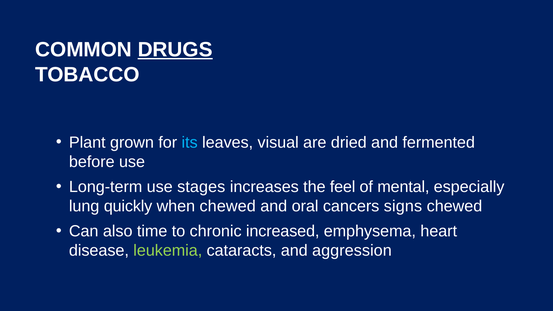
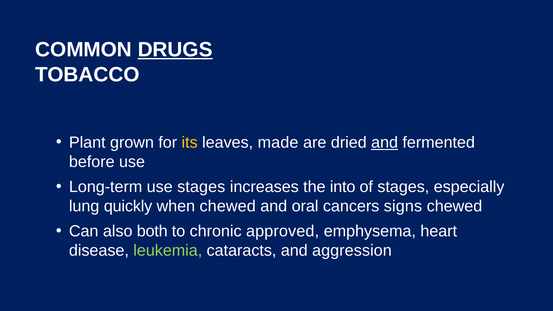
its colour: light blue -> yellow
visual: visual -> made
and at (385, 143) underline: none -> present
feel: feel -> into
of mental: mental -> stages
time: time -> both
increased: increased -> approved
